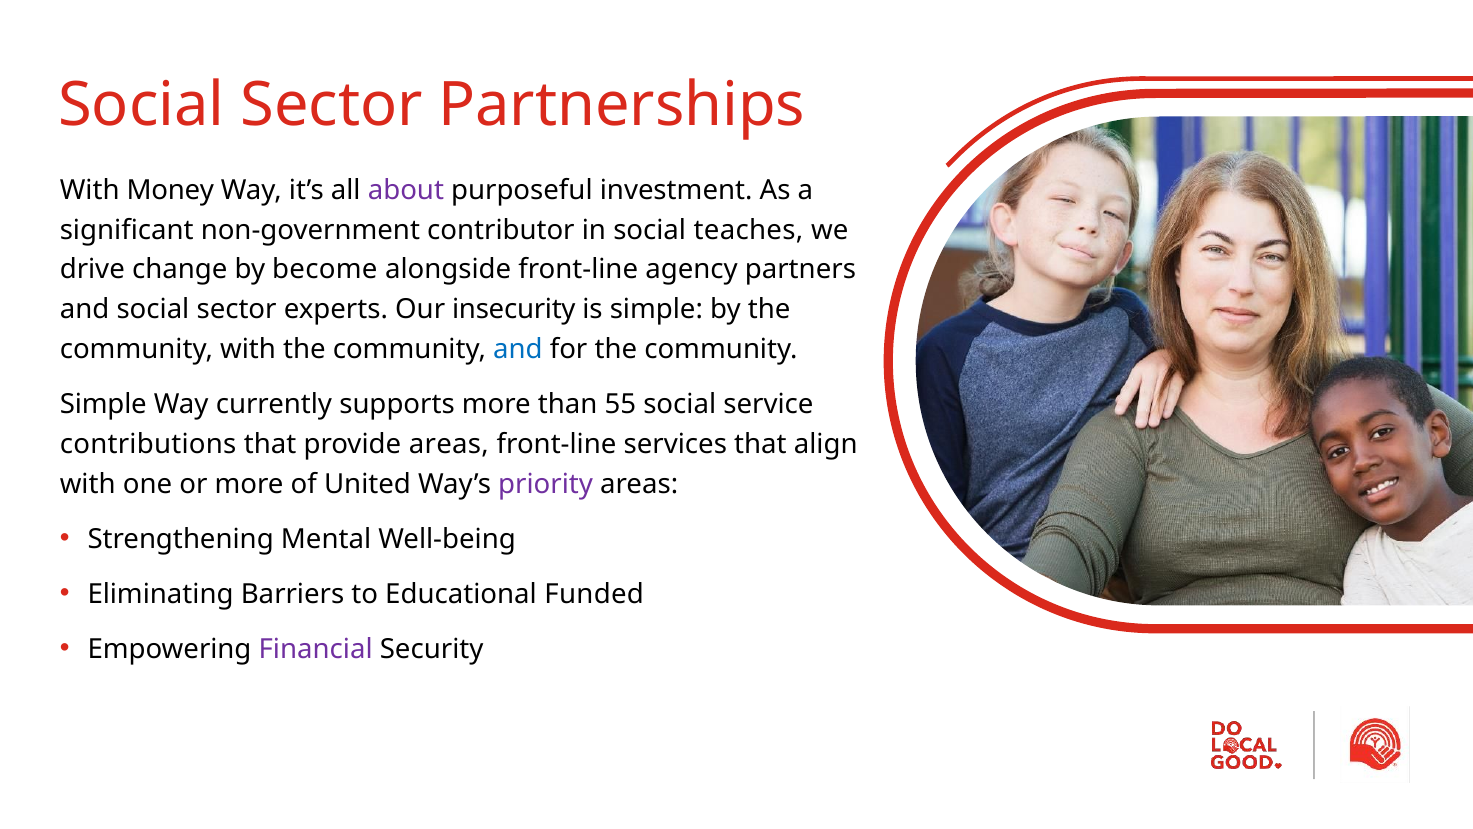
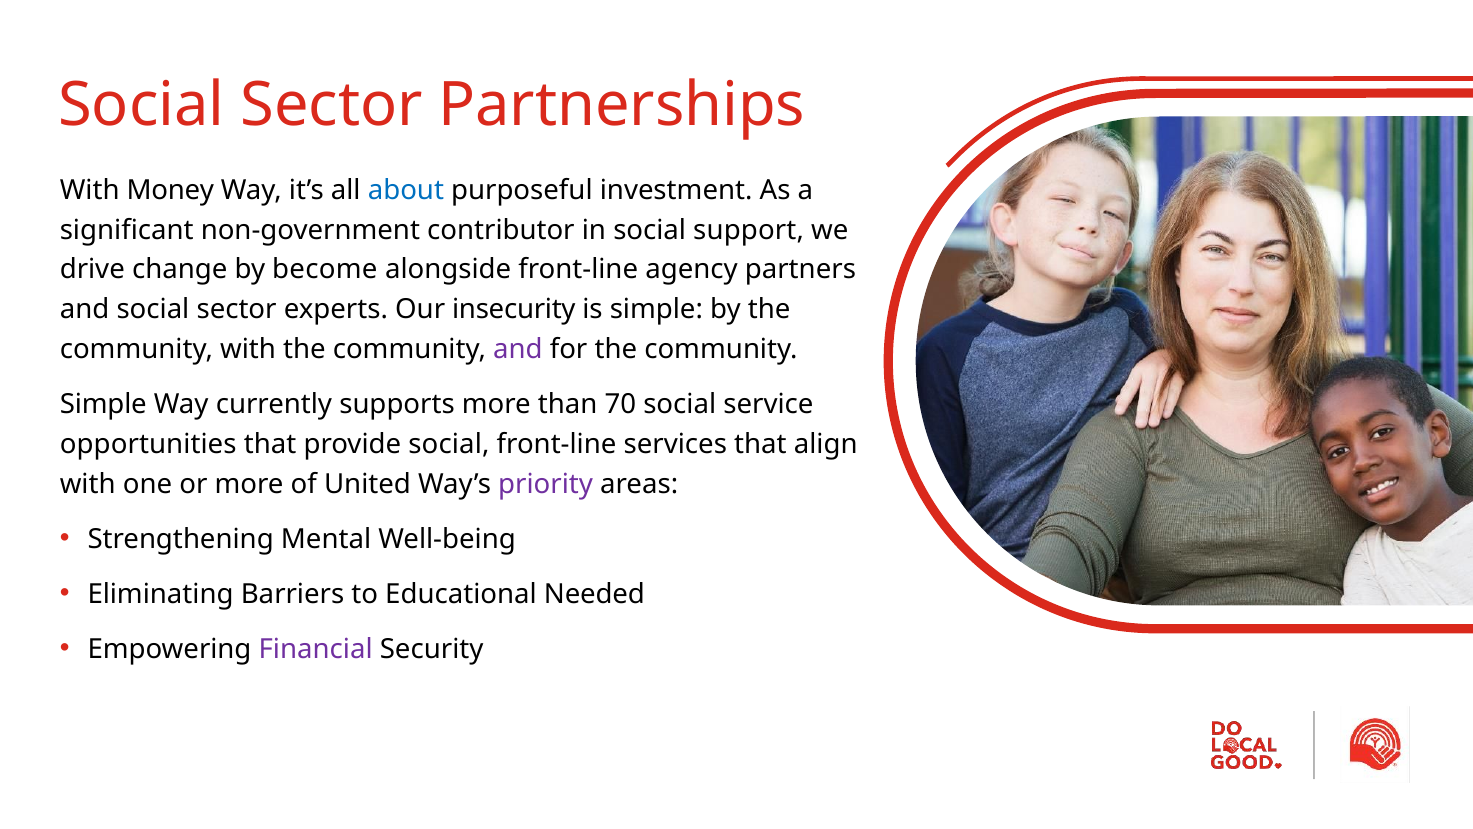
about colour: purple -> blue
teaches: teaches -> support
and at (518, 349) colour: blue -> purple
55: 55 -> 70
contributions: contributions -> opportunities
provide areas: areas -> social
Funded: Funded -> Needed
